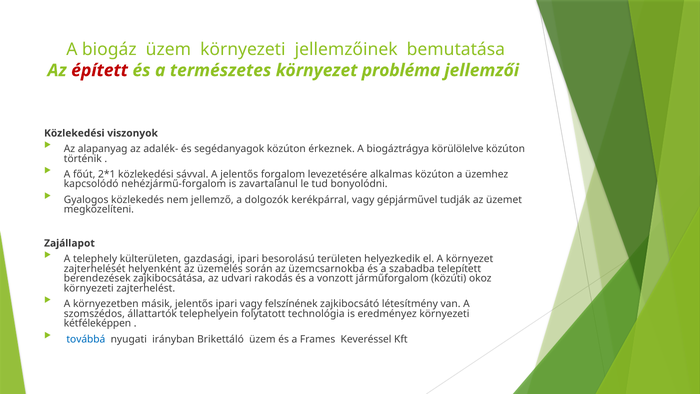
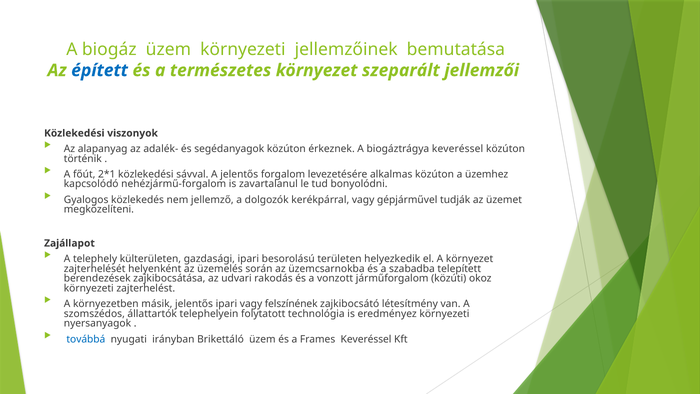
épített colour: red -> blue
probléma: probléma -> szeparált
biogáztrágya körülölelve: körülölelve -> keveréssel
kétféleképpen: kétféleképpen -> nyersanyagok
